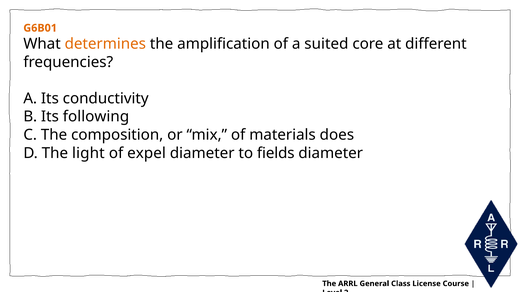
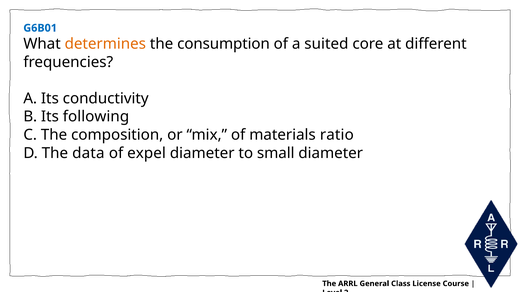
G6B01 colour: orange -> blue
amplification: amplification -> consumption
does: does -> ratio
light: light -> data
fields: fields -> small
